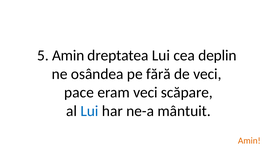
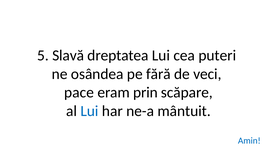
5 Amin: Amin -> Slavă
deplin: deplin -> puteri
eram veci: veci -> prin
Amin at (249, 141) colour: orange -> blue
